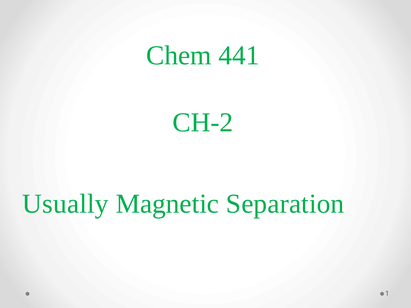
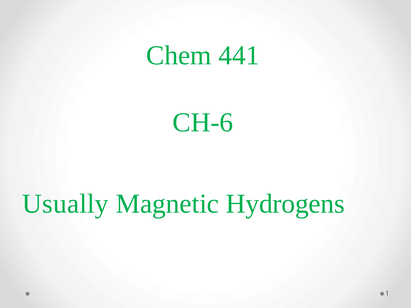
CH-2: CH-2 -> CH-6
Separation: Separation -> Hydrogens
